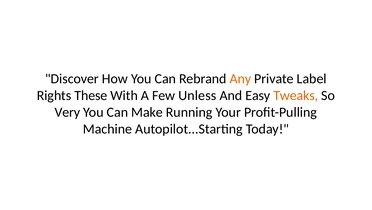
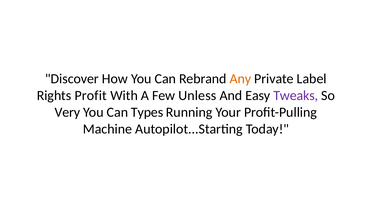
These: These -> Profit
Tweaks colour: orange -> purple
Make: Make -> Types
